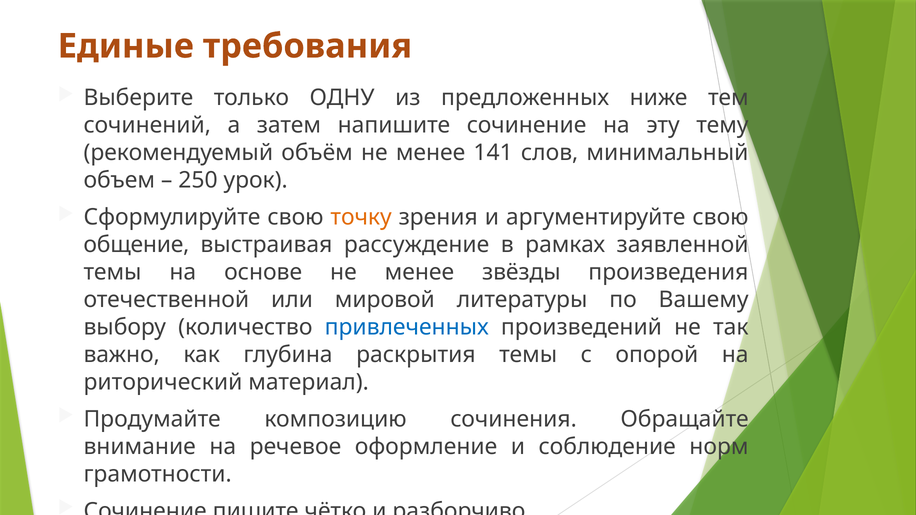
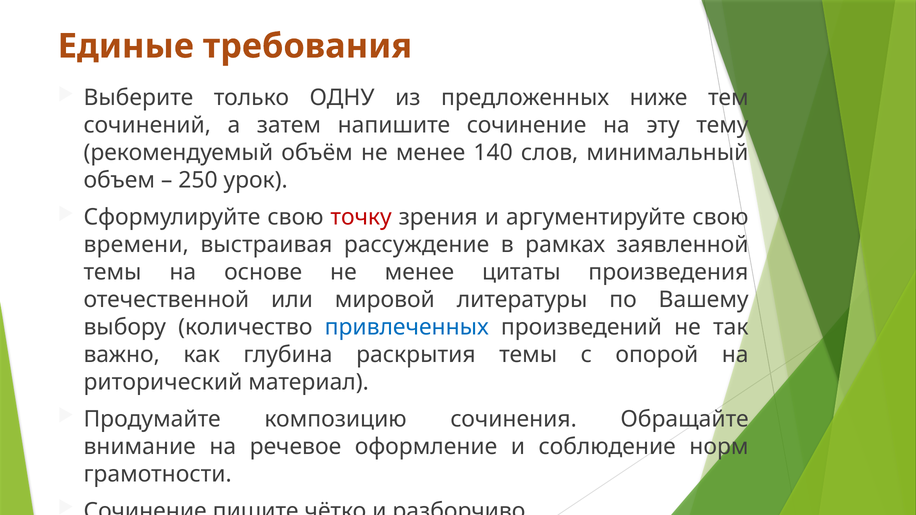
141: 141 -> 140
точку colour: orange -> red
общение: общение -> времени
звёзды: звёзды -> цитаты
